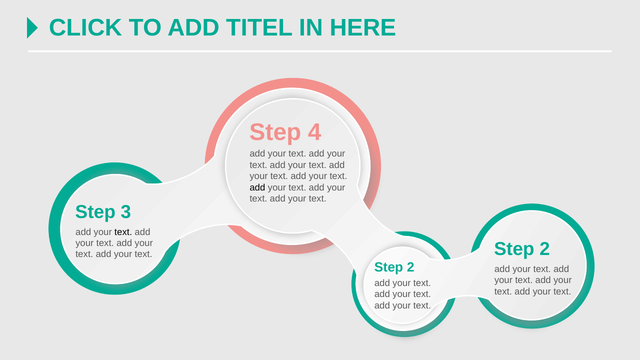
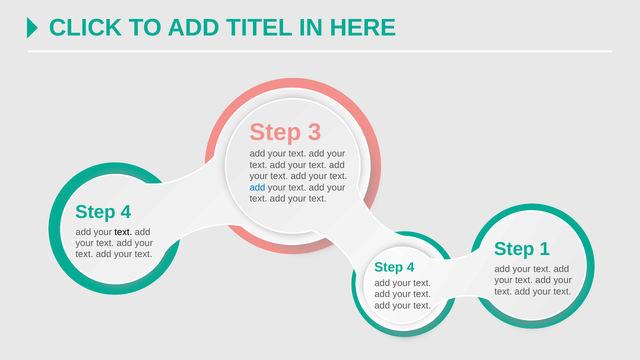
4: 4 -> 3
add at (257, 187) colour: black -> blue
3 at (126, 212): 3 -> 4
2 at (545, 249): 2 -> 1
2 at (411, 267): 2 -> 4
